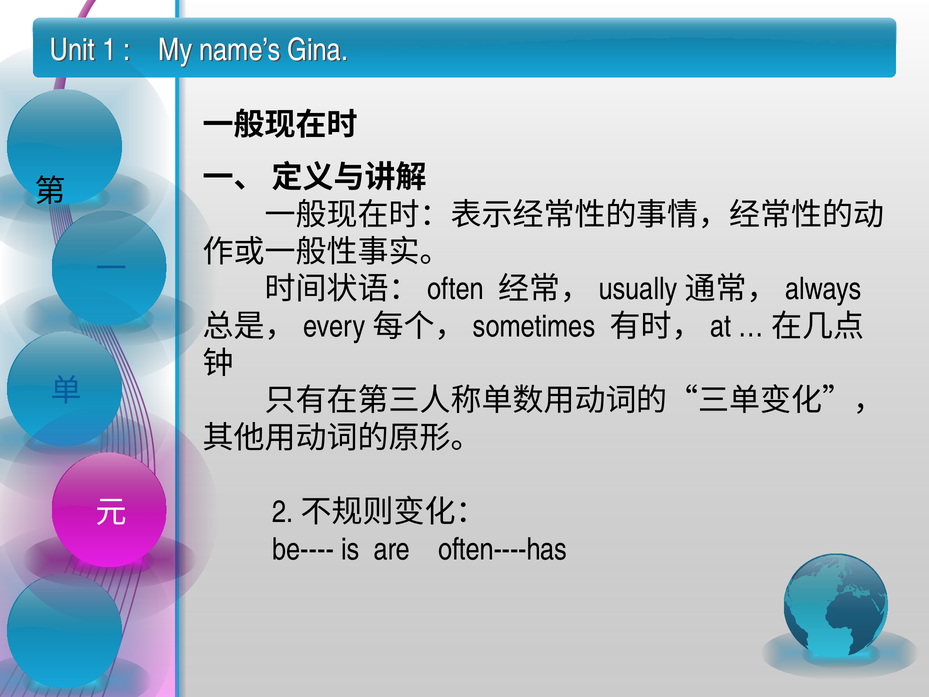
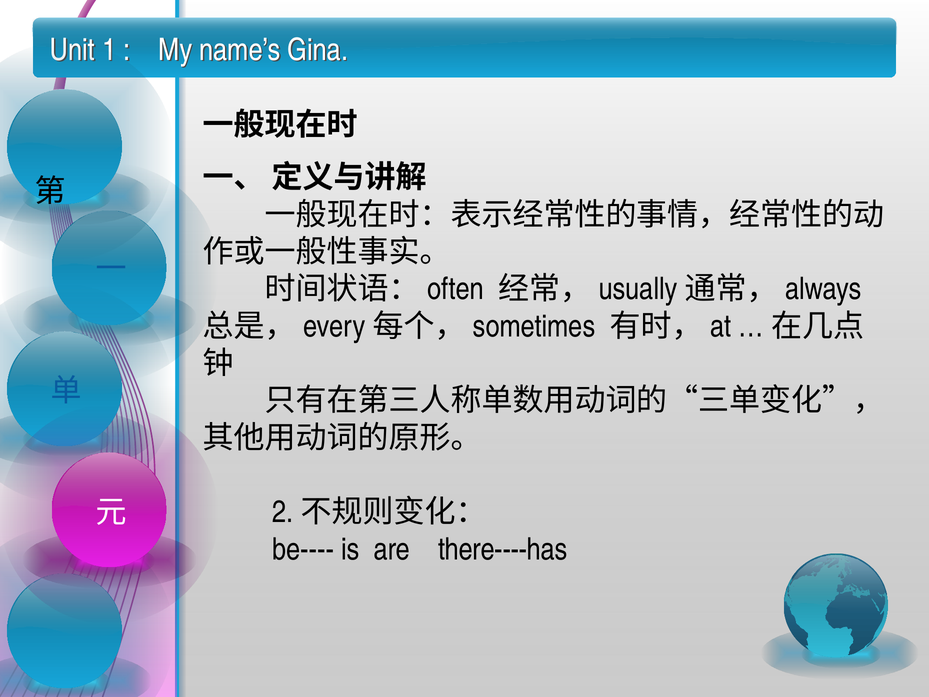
often----has: often----has -> there----has
